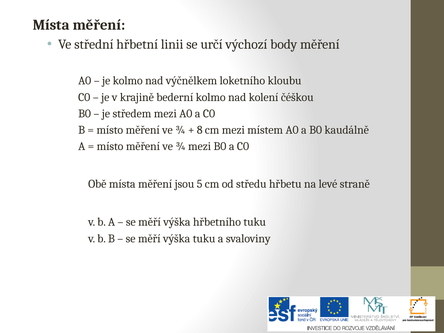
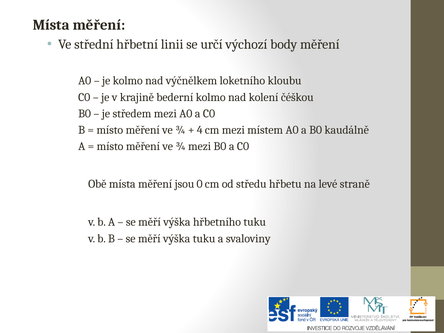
8: 8 -> 4
5: 5 -> 0
